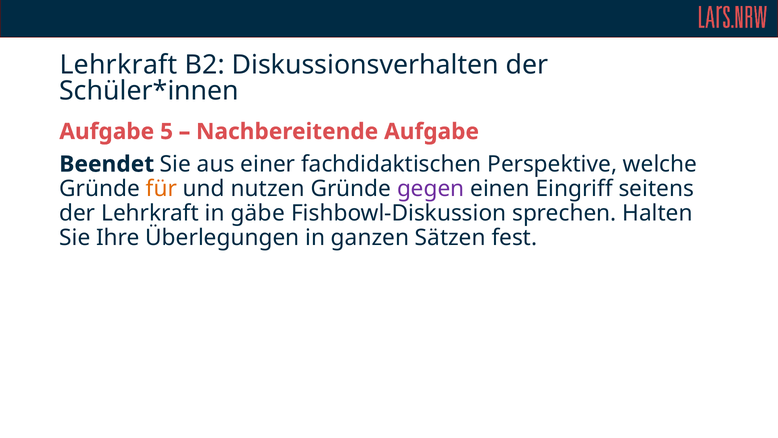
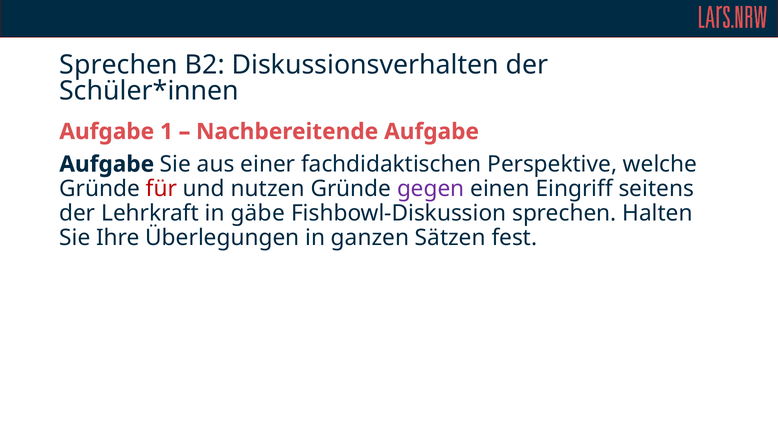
Lehrkraft at (119, 65): Lehrkraft -> Sprechen
5: 5 -> 1
Beendet at (107, 164): Beendet -> Aufgabe
für colour: orange -> red
